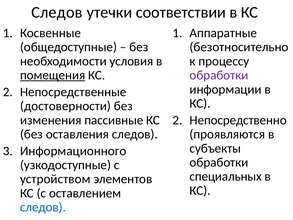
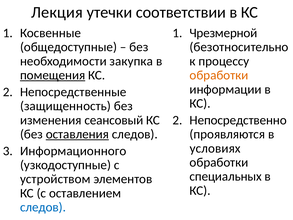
Следов at (57, 12): Следов -> Лекция
Аппаратные: Аппаратные -> Чрезмерной
условия: условия -> закупка
обработки at (219, 75) colour: purple -> orange
достоверности: достоверности -> защищенность
пассивные: пассивные -> сеансовый
оставления underline: none -> present
субъекты: субъекты -> условиях
